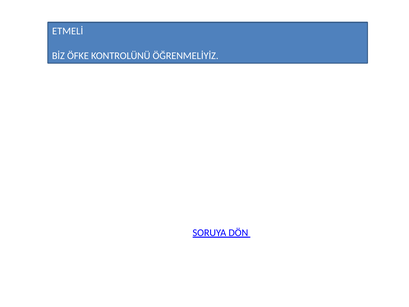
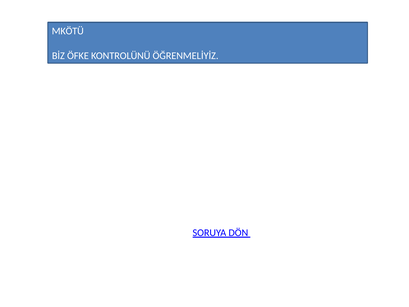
ETMELİ: ETMELİ -> MKÖTÜ
